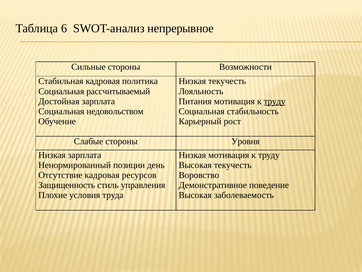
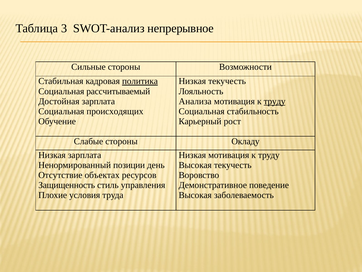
6: 6 -> 3
политика underline: none -> present
Питания: Питания -> Анализа
недовольством: недовольством -> происходящих
Уровня: Уровня -> Окладу
Отсутствие кадровая: кадровая -> объектах
